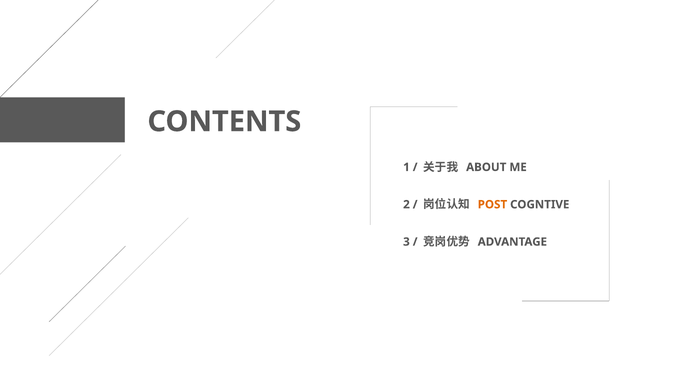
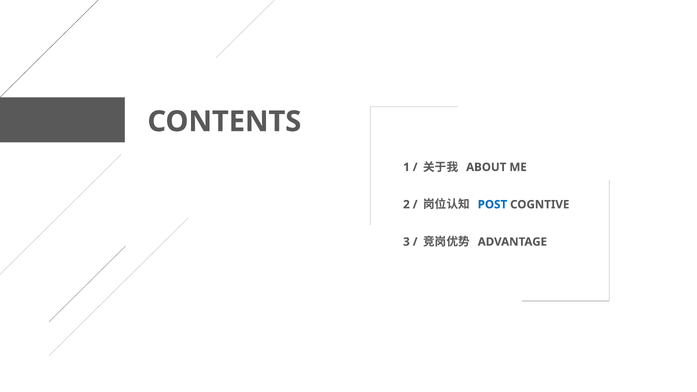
POST colour: orange -> blue
